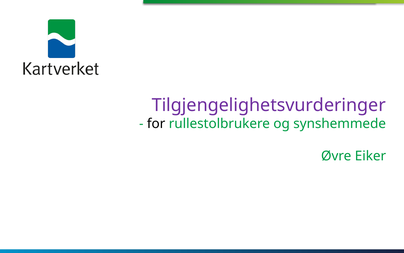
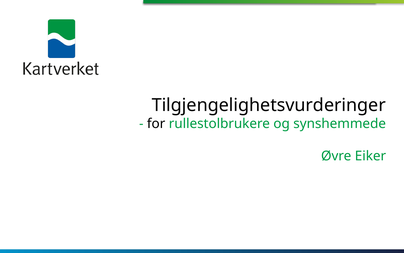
Tilgjengelighetsvurderinger colour: purple -> black
